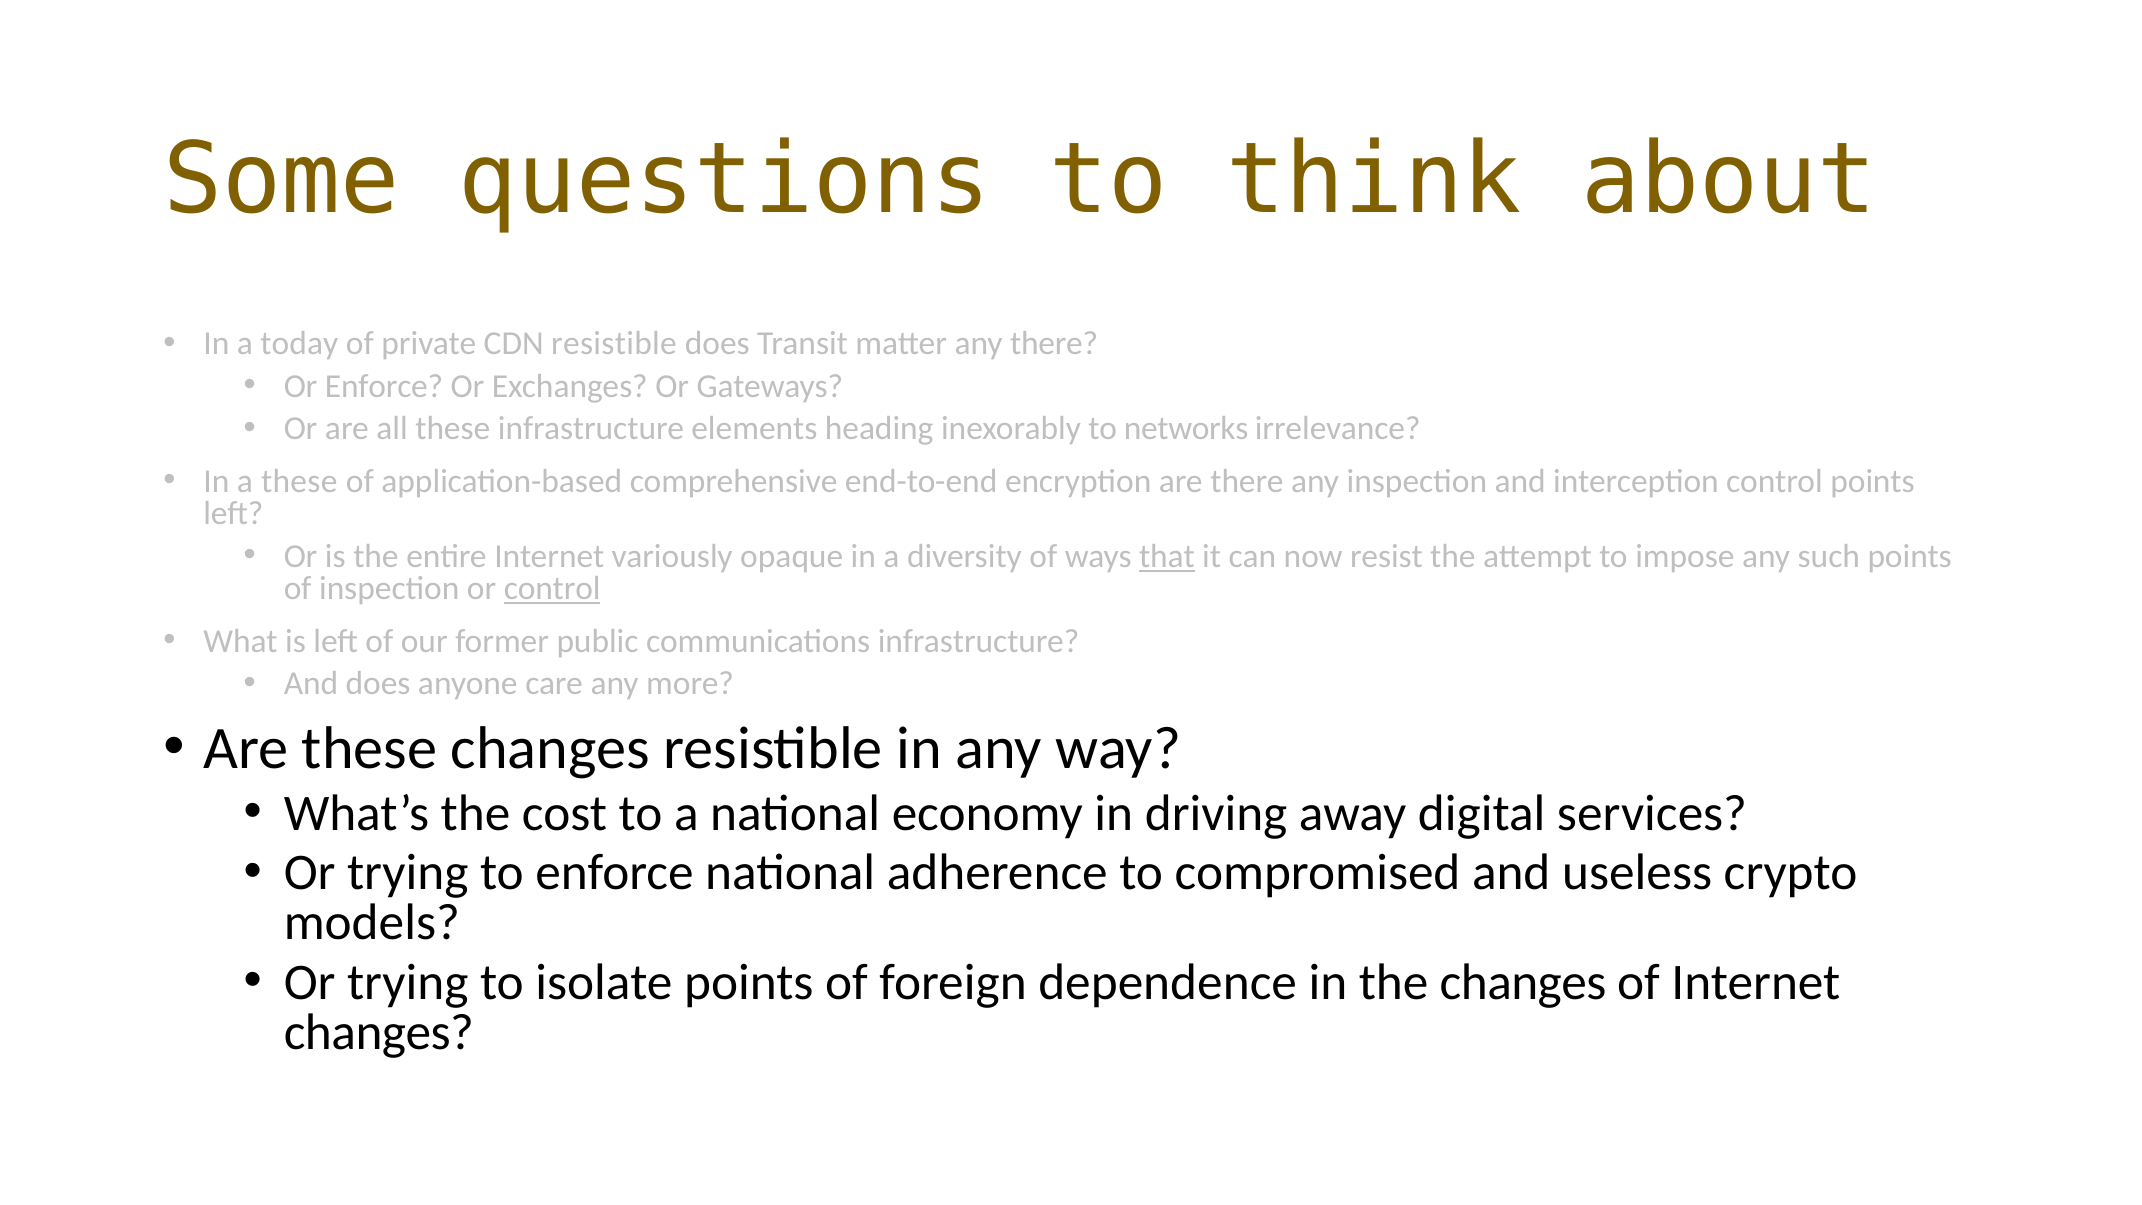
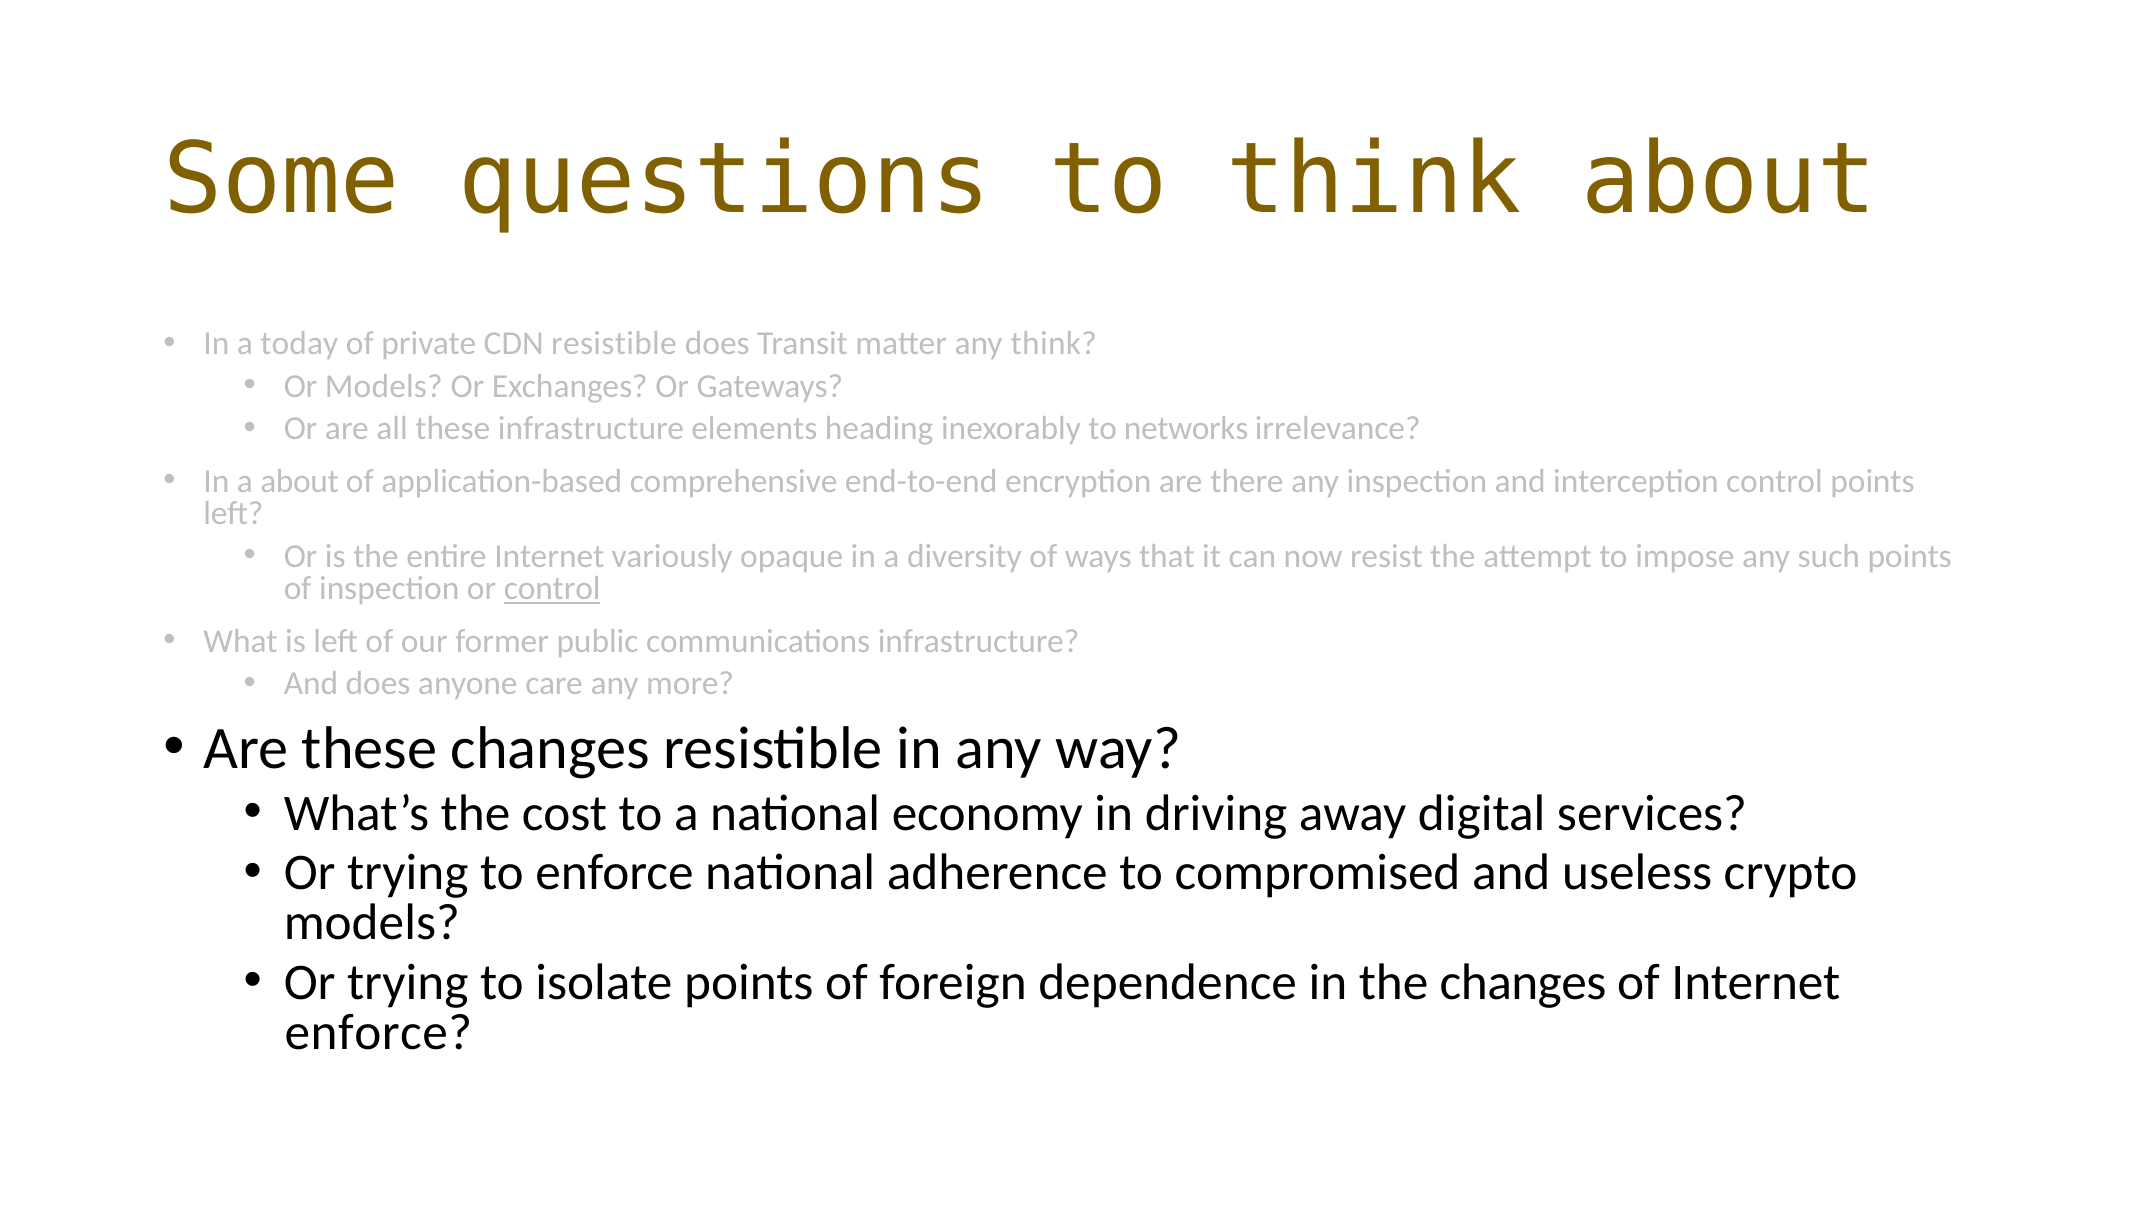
any there: there -> think
Or Enforce: Enforce -> Models
a these: these -> about
that underline: present -> none
changes at (379, 1032): changes -> enforce
